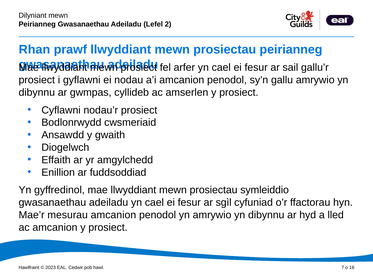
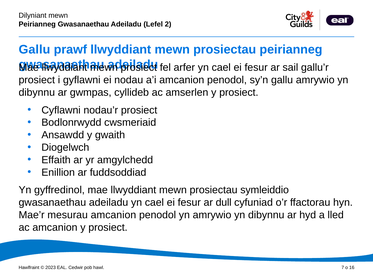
Rhan at (34, 49): Rhan -> Gallu
sgìl: sgìl -> dull
